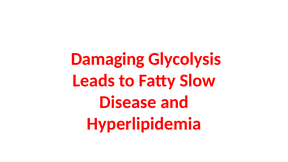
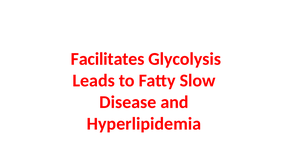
Damaging: Damaging -> Facilitates
